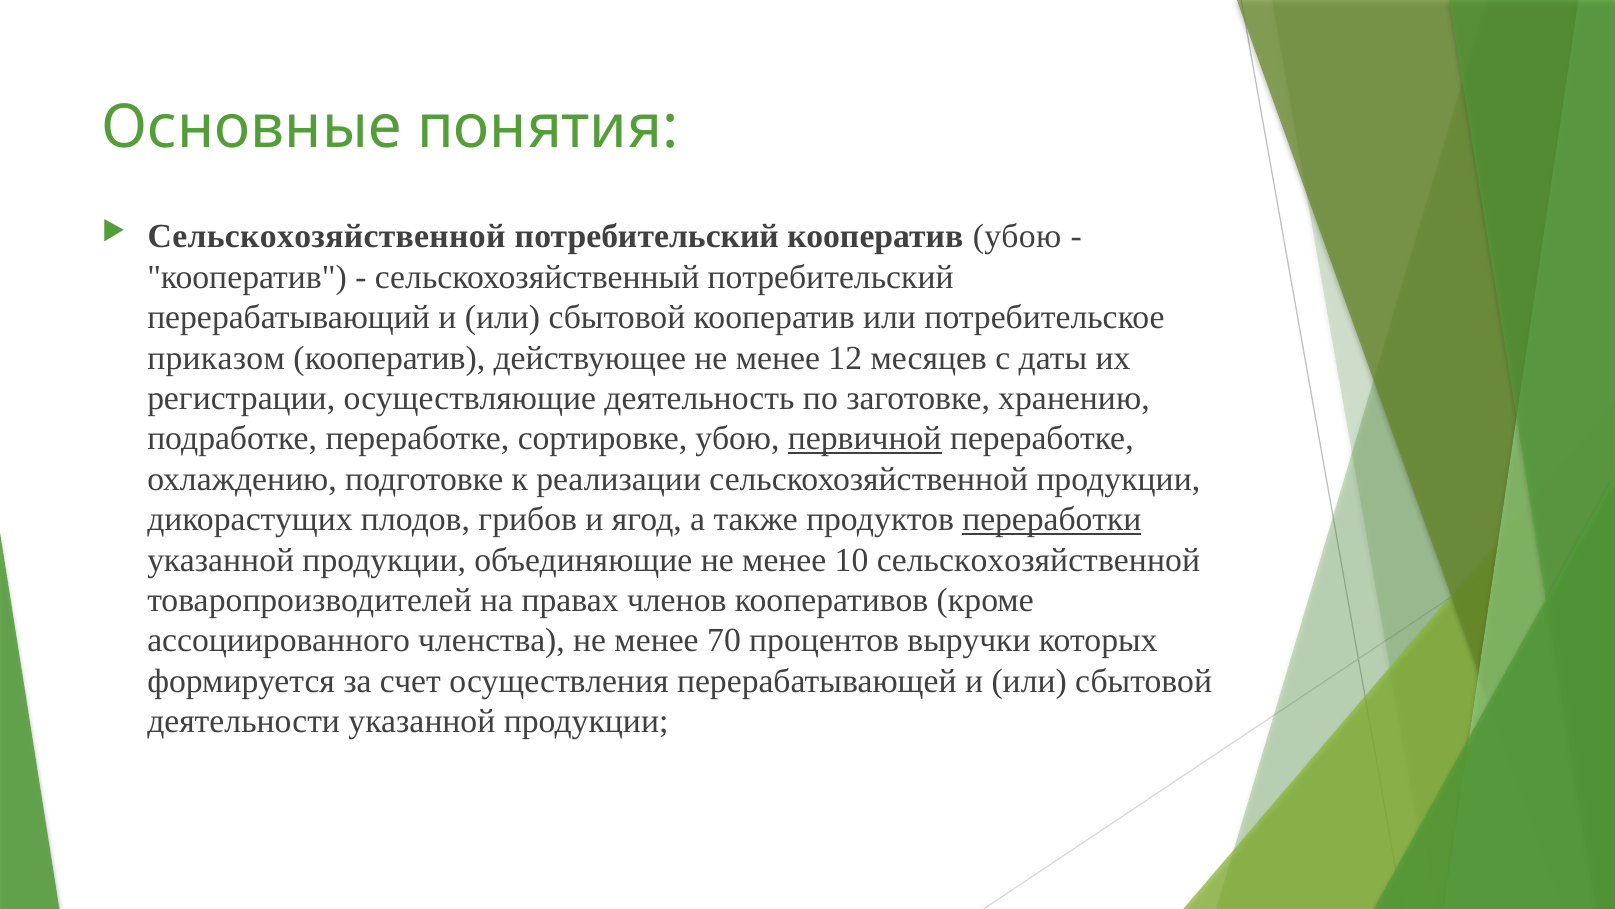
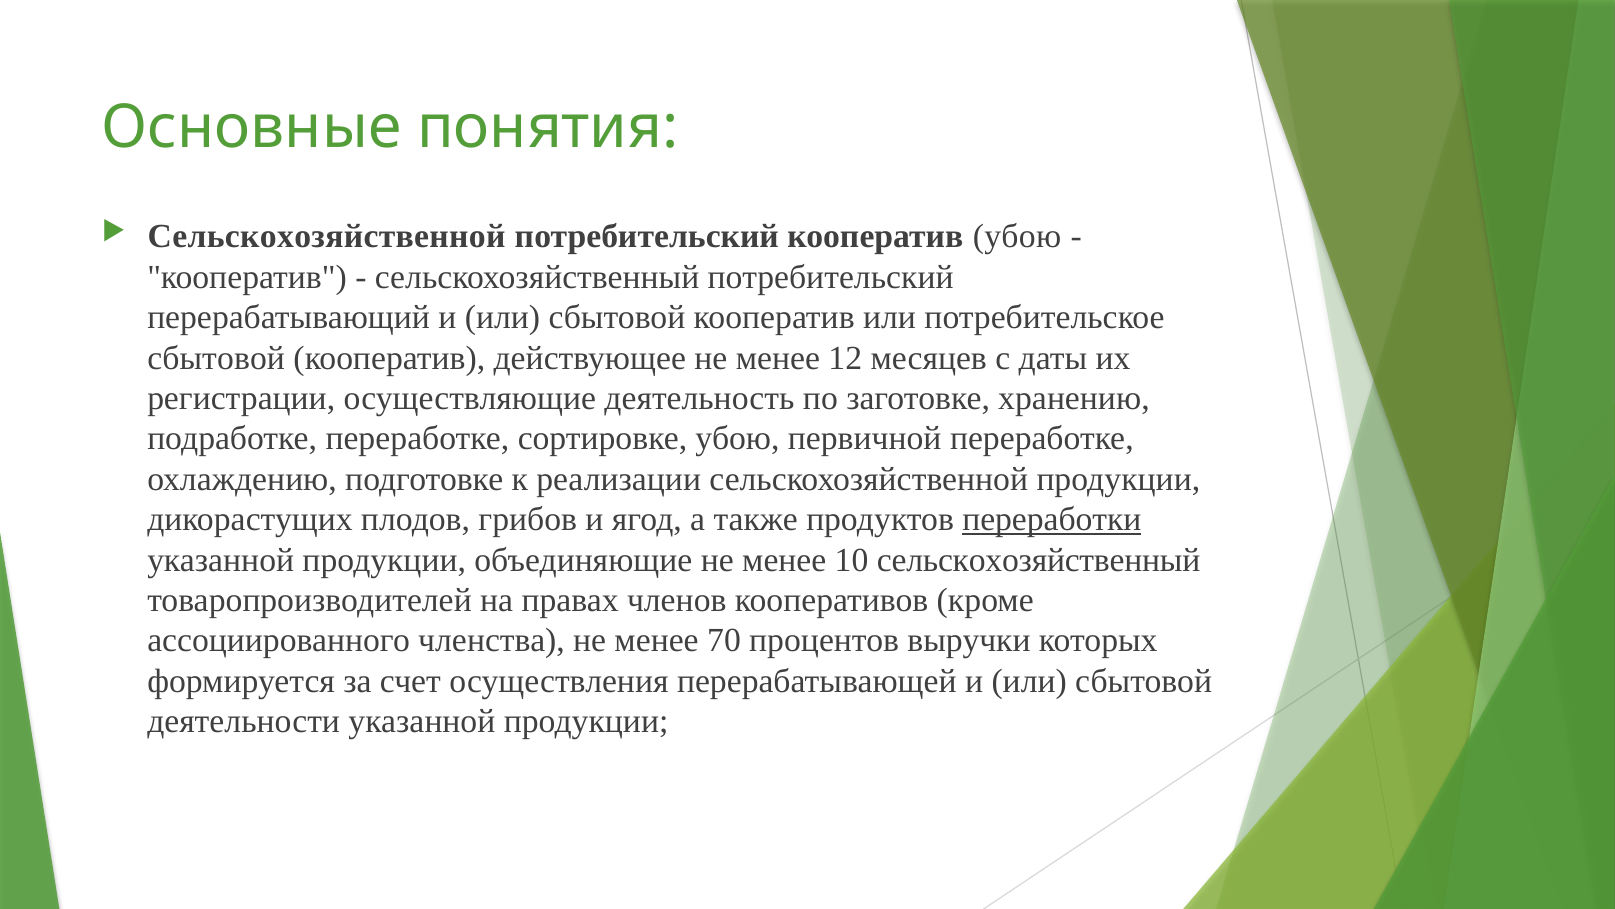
приказом at (216, 358): приказом -> сбытовой
первичной underline: present -> none
10 сельскохозяйственной: сельскохозяйственной -> сельскохозяйственный
